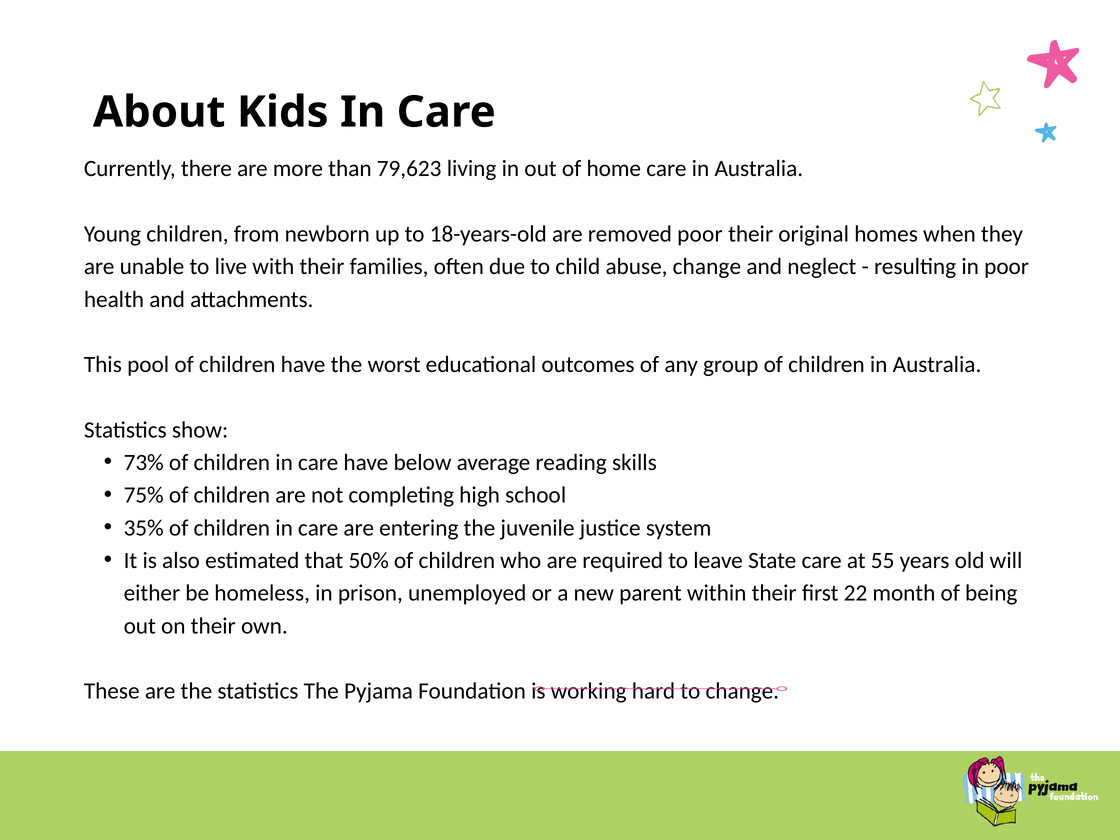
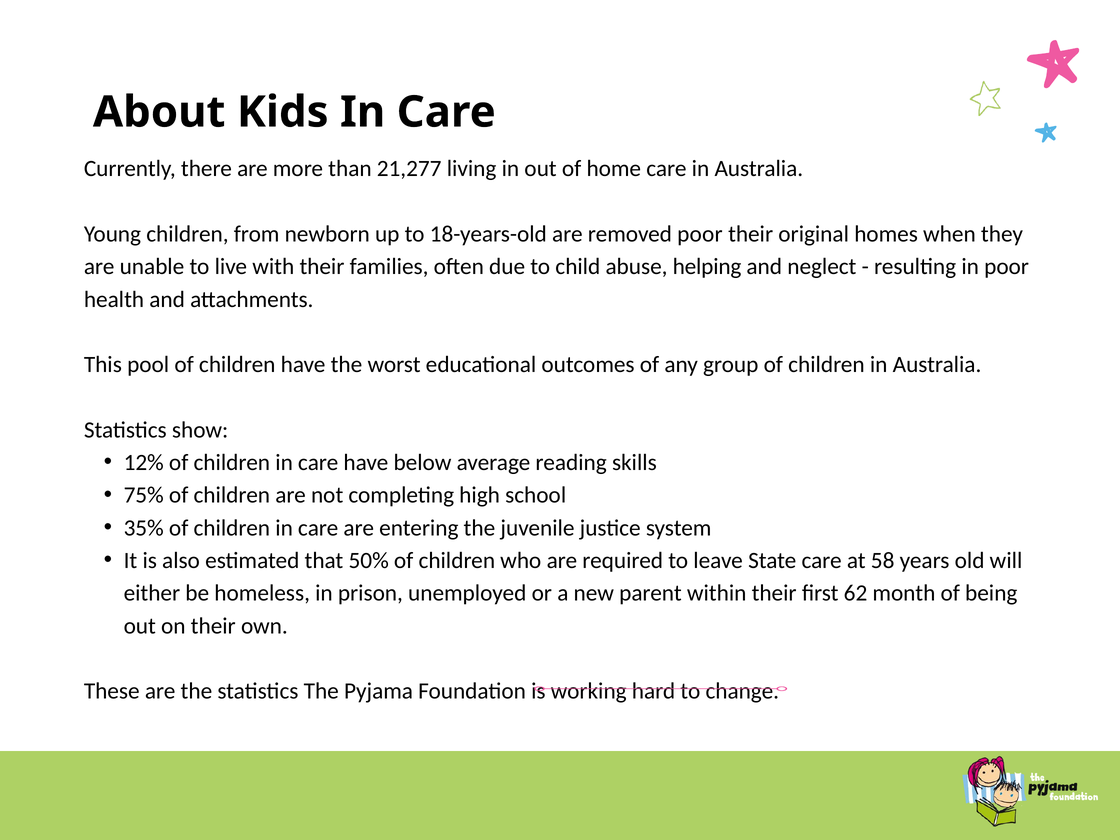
79,623: 79,623 -> 21,277
abuse change: change -> helping
73%: 73% -> 12%
55: 55 -> 58
22: 22 -> 62
